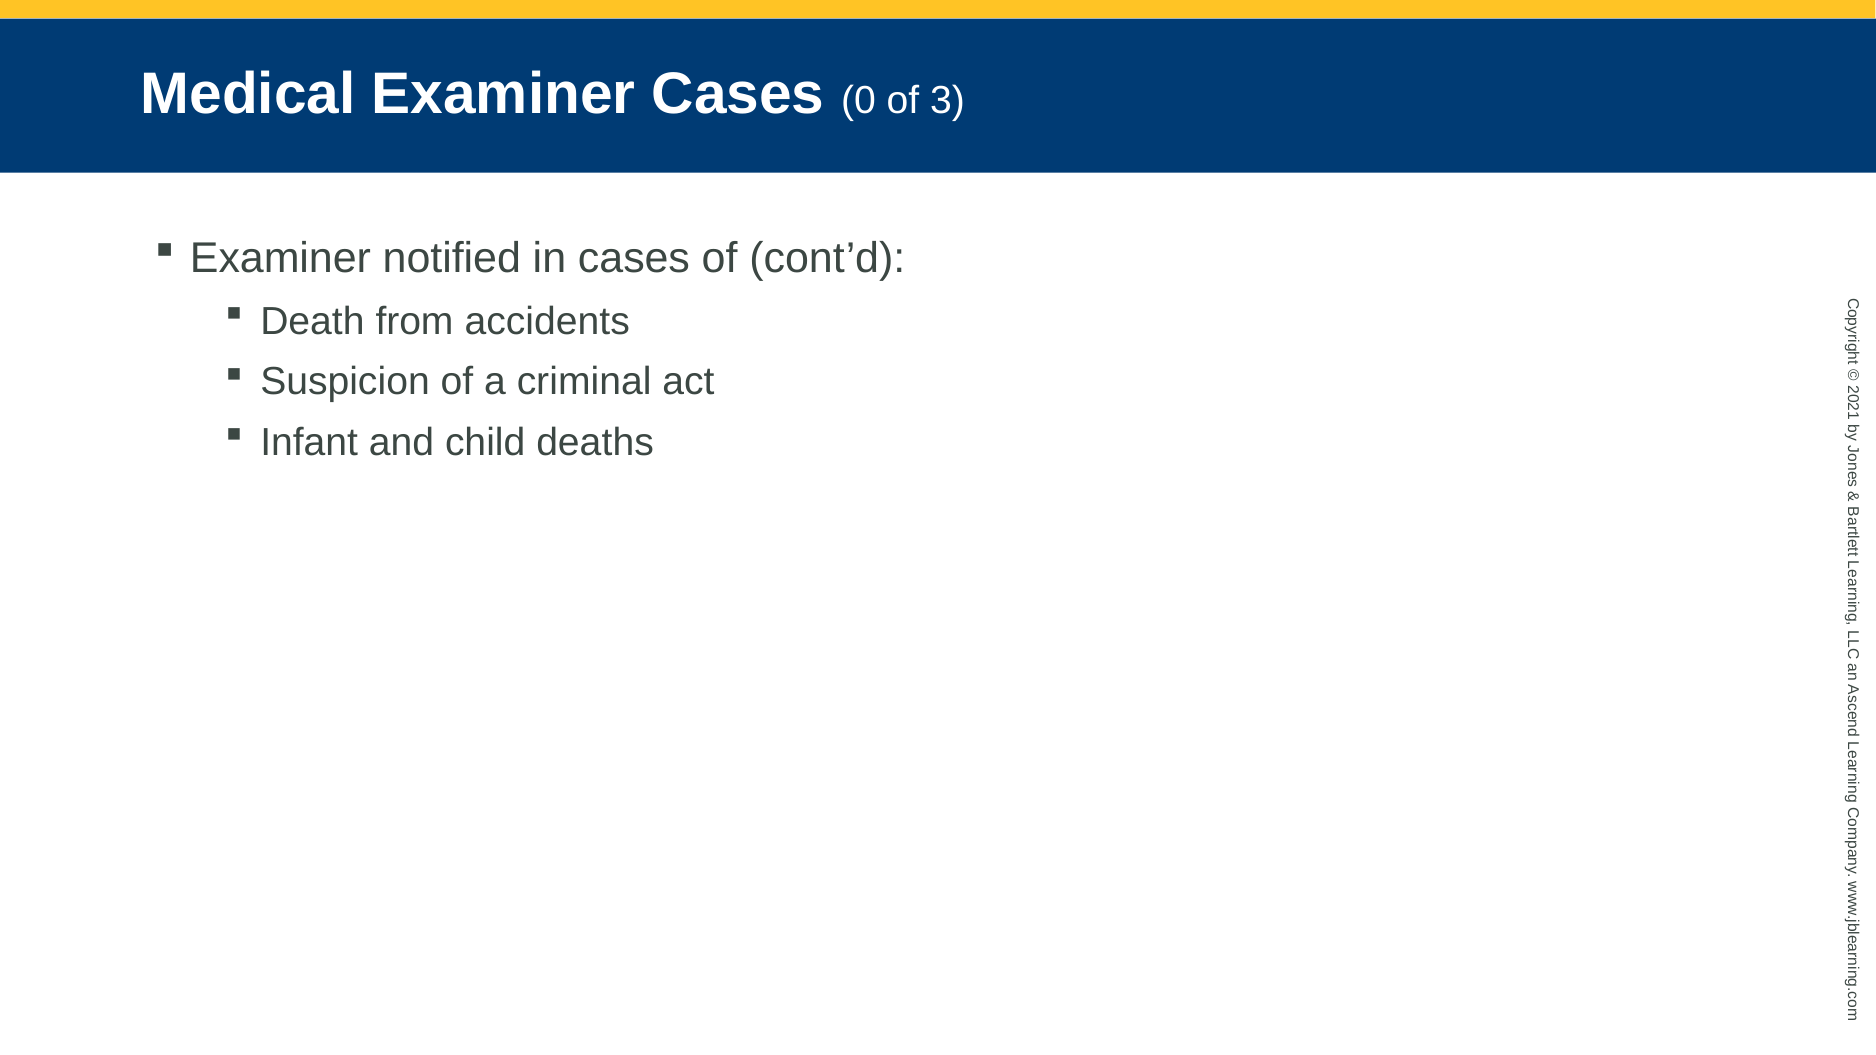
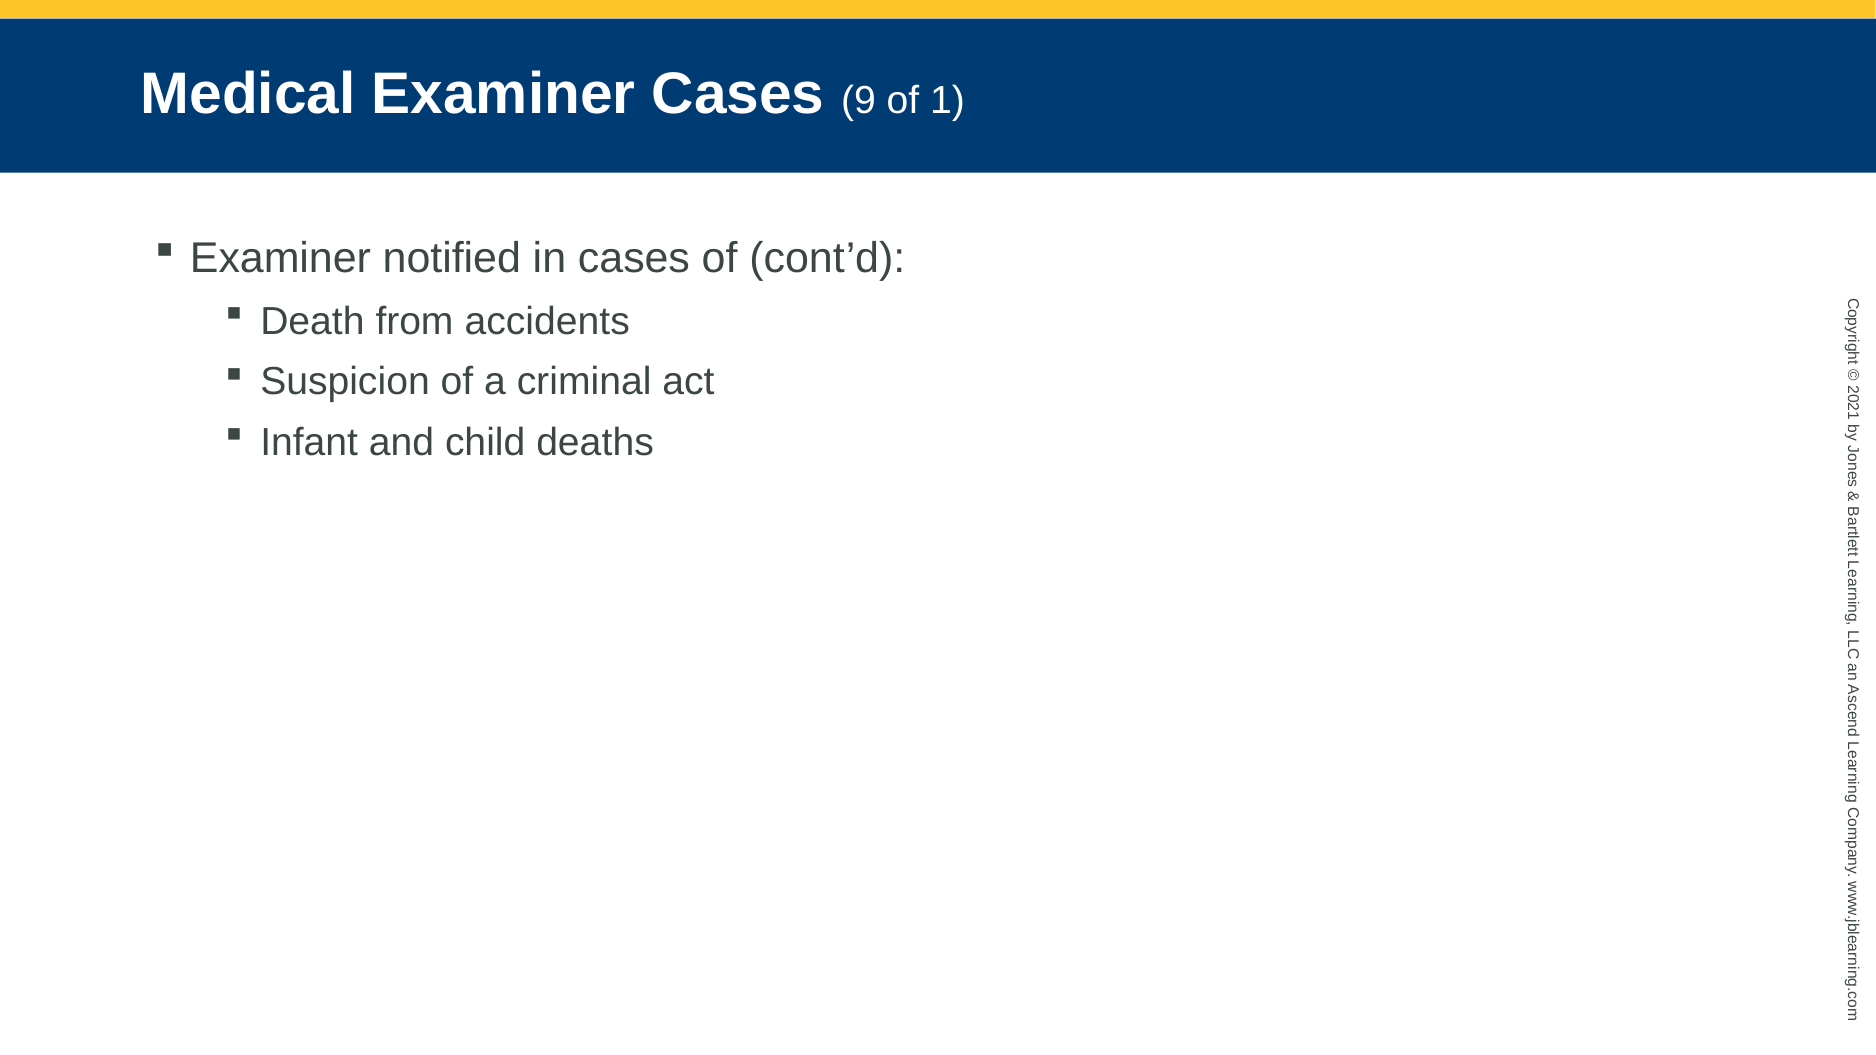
Cases 0: 0 -> 9
of 3: 3 -> 1
